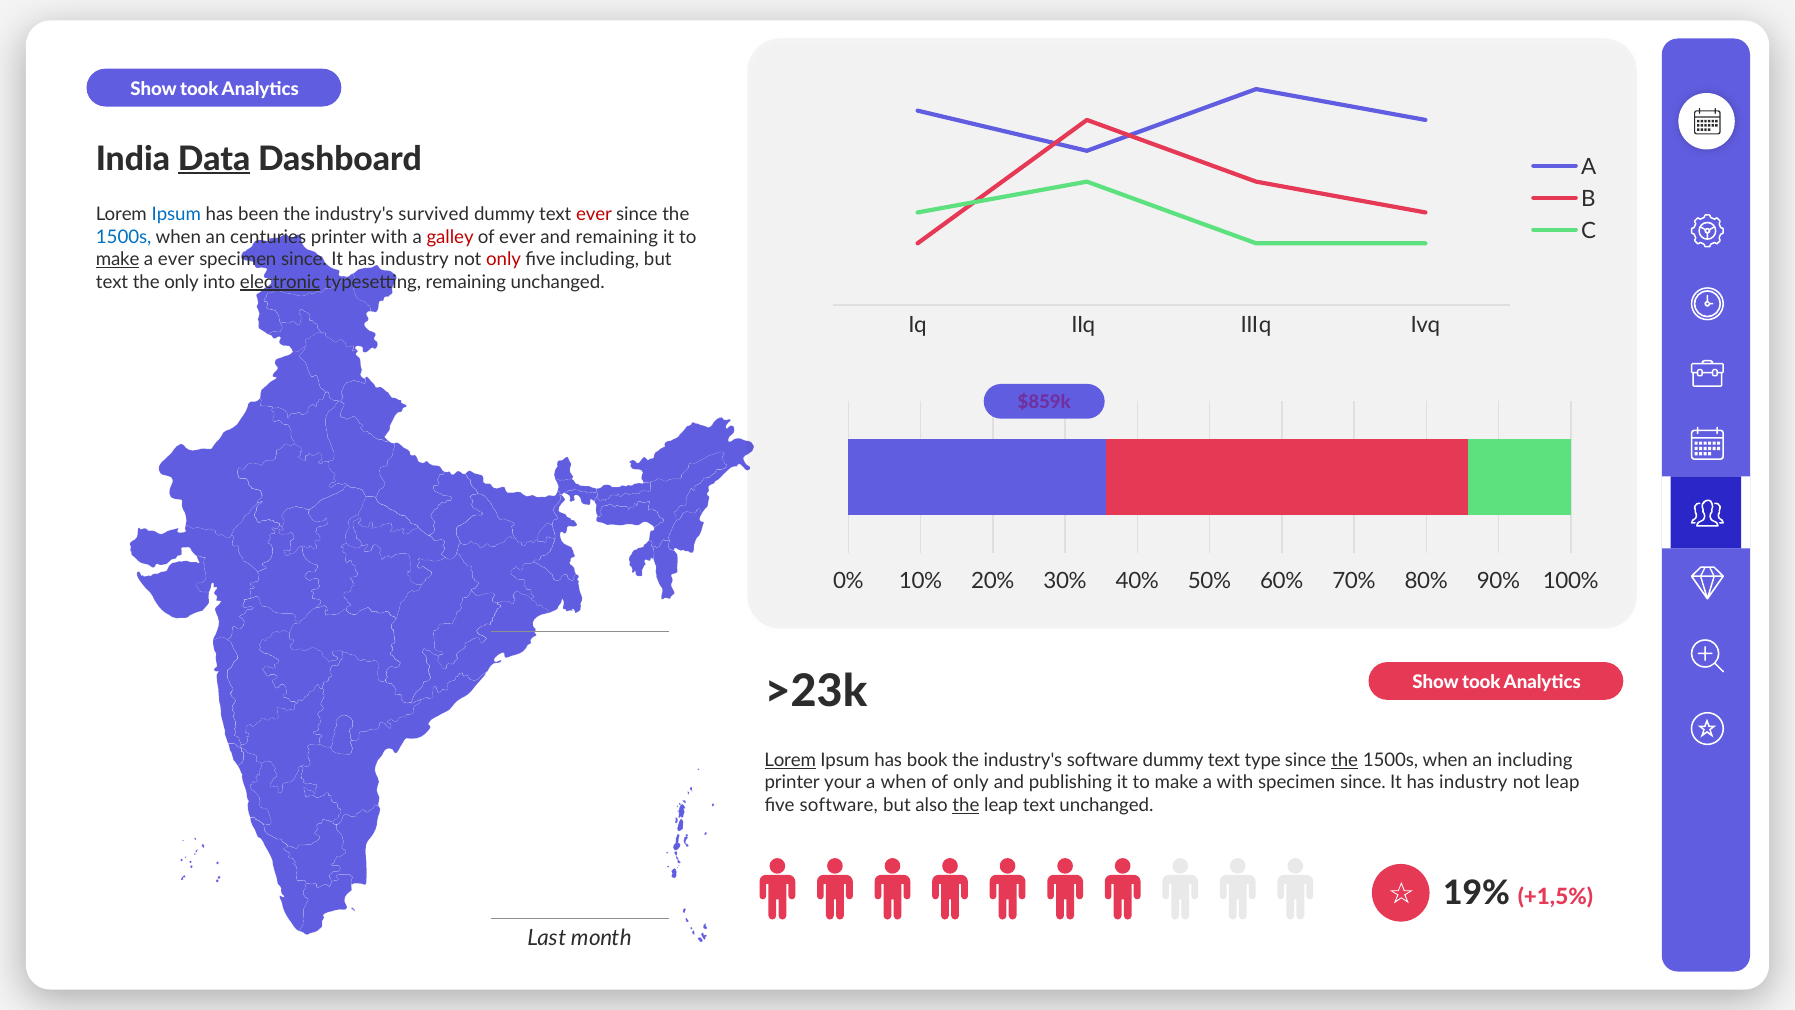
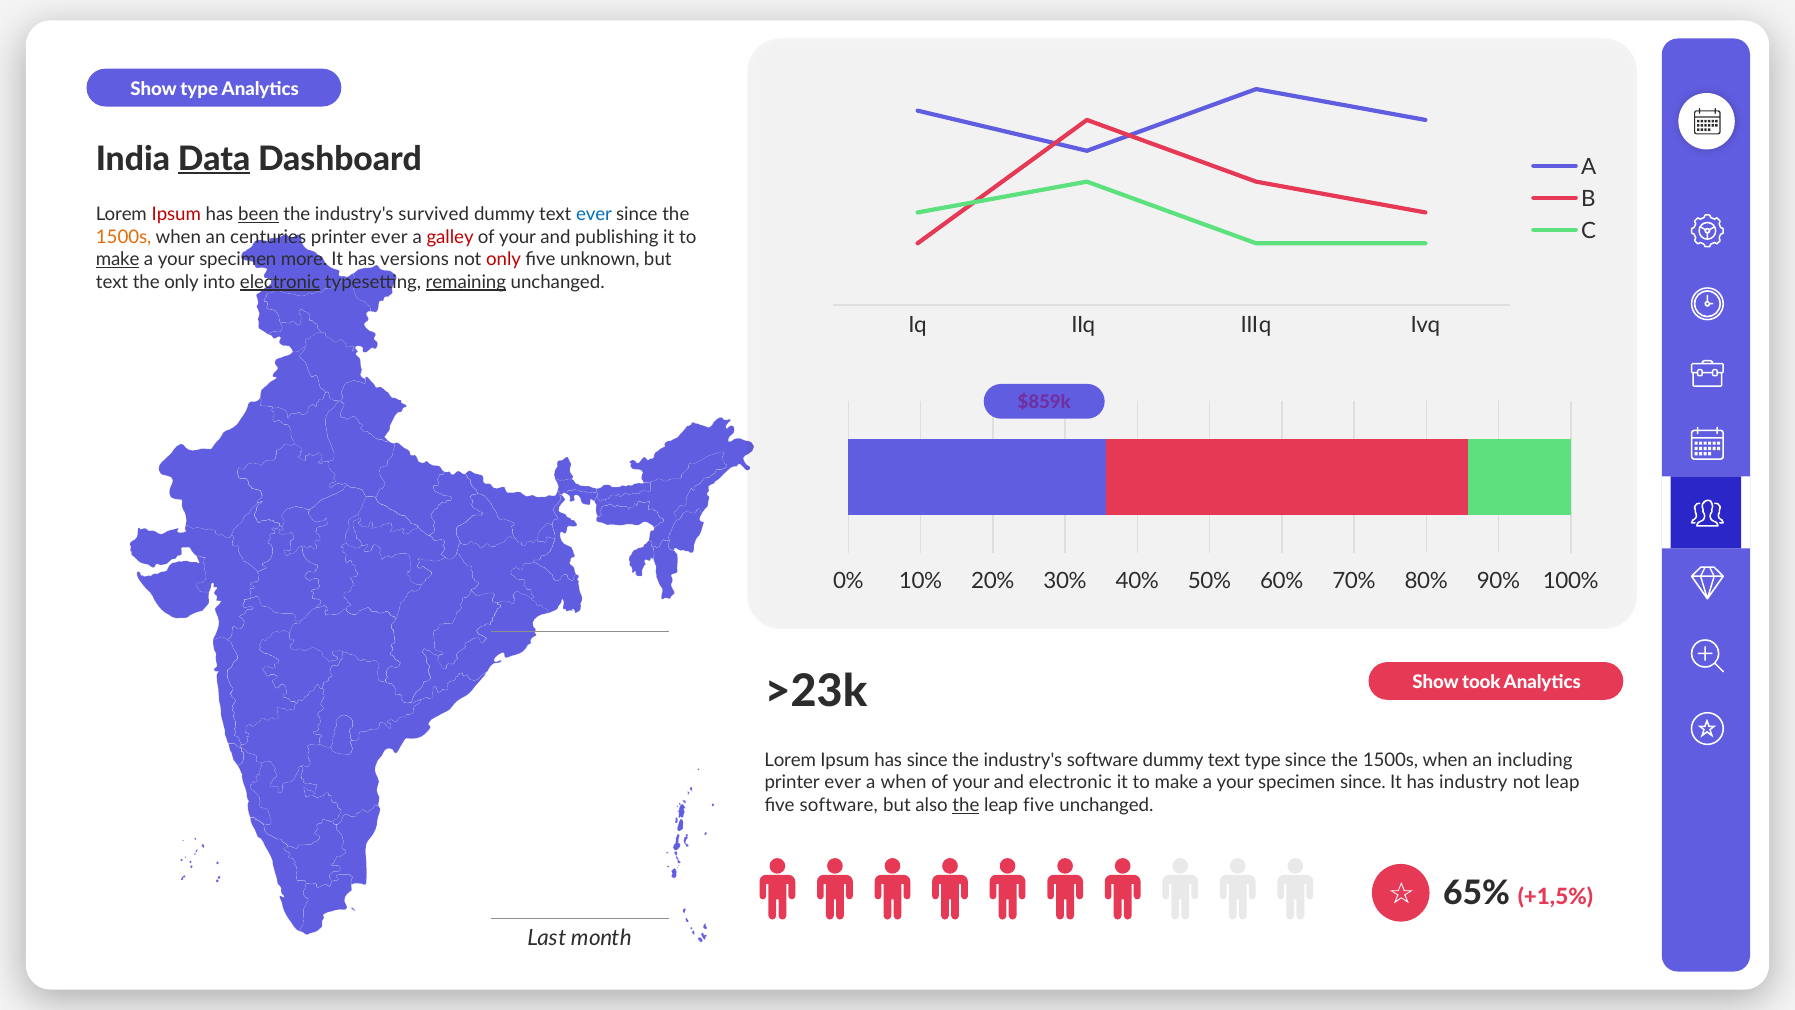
took at (199, 89): took -> type
Ipsum at (176, 214) colour: blue -> red
been underline: none -> present
ever at (594, 214) colour: red -> blue
1500s at (124, 237) colour: blue -> orange
with at (389, 237): with -> ever
ever at (517, 237): ever -> your
and remaining: remaining -> publishing
ever at (176, 259): ever -> your
since at (304, 259): since -> more
industry at (415, 259): industry -> versions
five including: including -> unknown
remaining at (466, 282) underline: none -> present
Lorem at (790, 760) underline: present -> none
has book: book -> since
the at (1345, 760) underline: present -> none
your at (843, 782): your -> ever
only at (971, 782): only -> your
and publishing: publishing -> electronic
with at (1235, 782): with -> your
text at (1039, 805): text -> five
19%: 19% -> 65%
